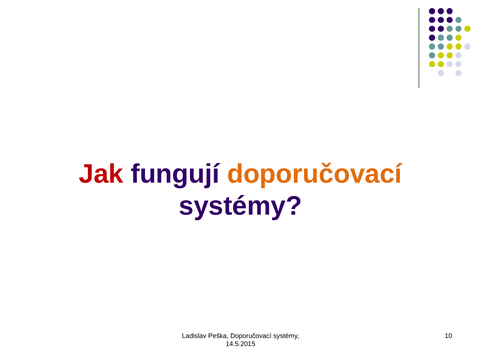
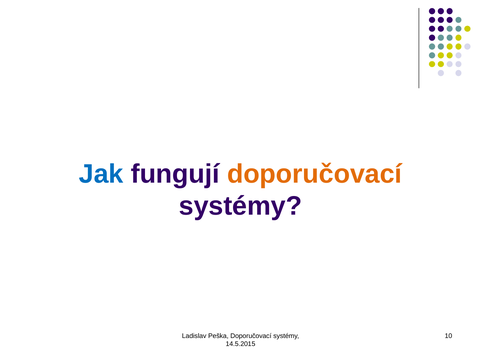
Jak colour: red -> blue
